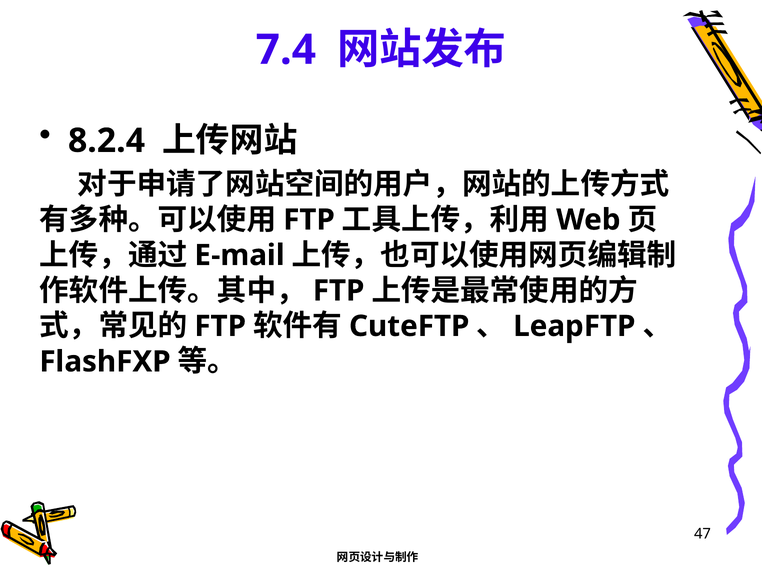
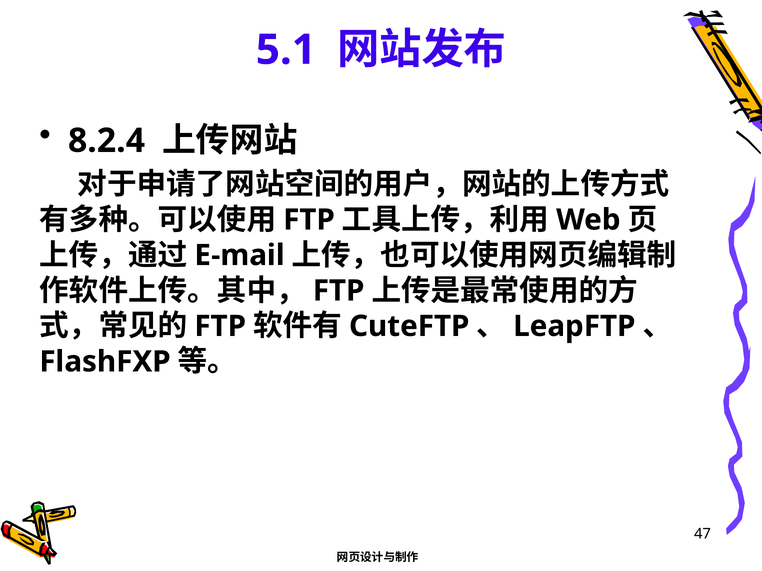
7.4: 7.4 -> 5.1
